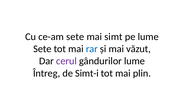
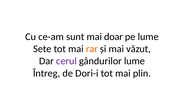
ce-am sete: sete -> sunt
simt: simt -> doar
rar colour: blue -> orange
Simt-i: Simt-i -> Dori-i
